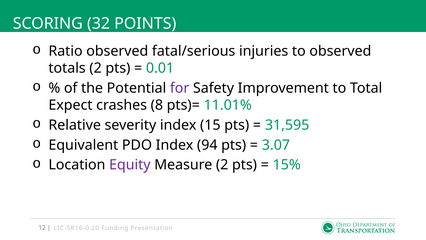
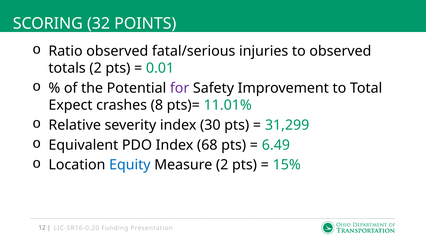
15: 15 -> 30
31,595: 31,595 -> 31,299
94: 94 -> 68
3.07: 3.07 -> 6.49
Equity colour: purple -> blue
